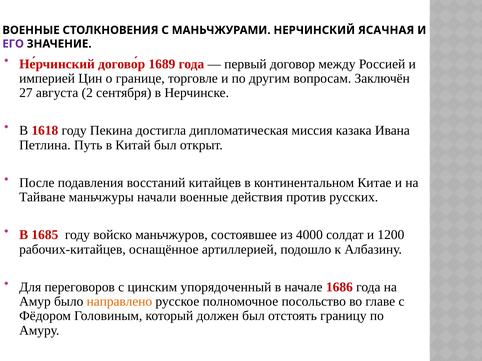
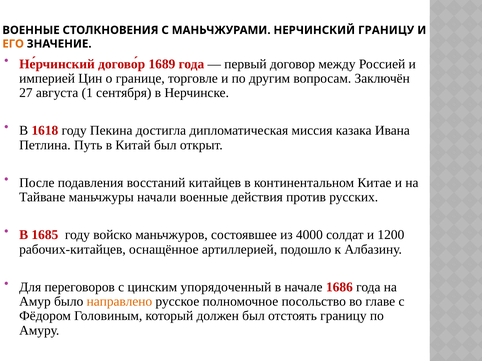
НЕРЧИНСКИЙ ЯСАЧНАЯ: ЯСАЧНАЯ -> ГРАНИЦУ
ЕГО colour: purple -> orange
2: 2 -> 1
